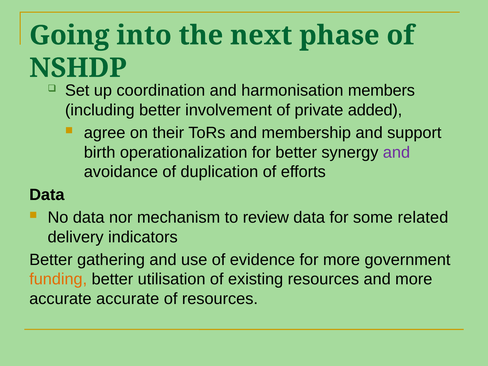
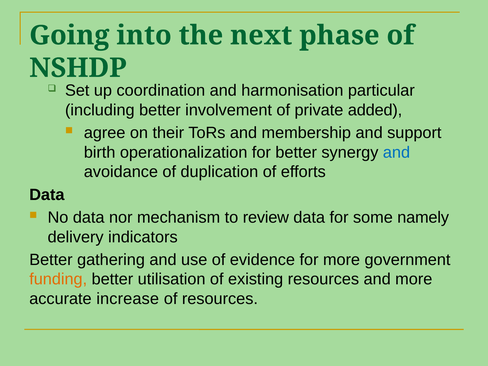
members: members -> particular
and at (396, 152) colour: purple -> blue
related: related -> namely
accurate accurate: accurate -> increase
